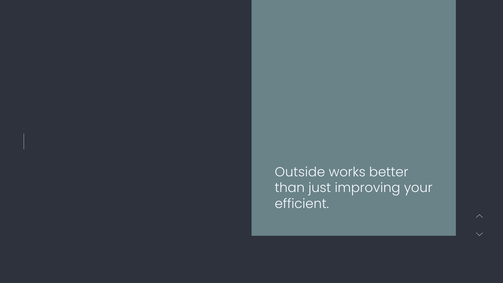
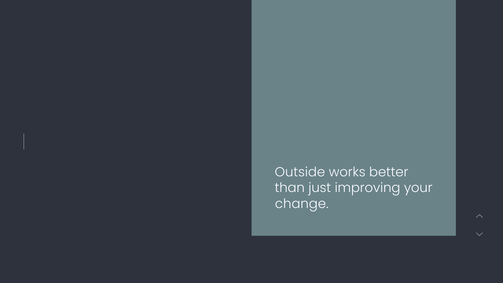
efficient: efficient -> change
